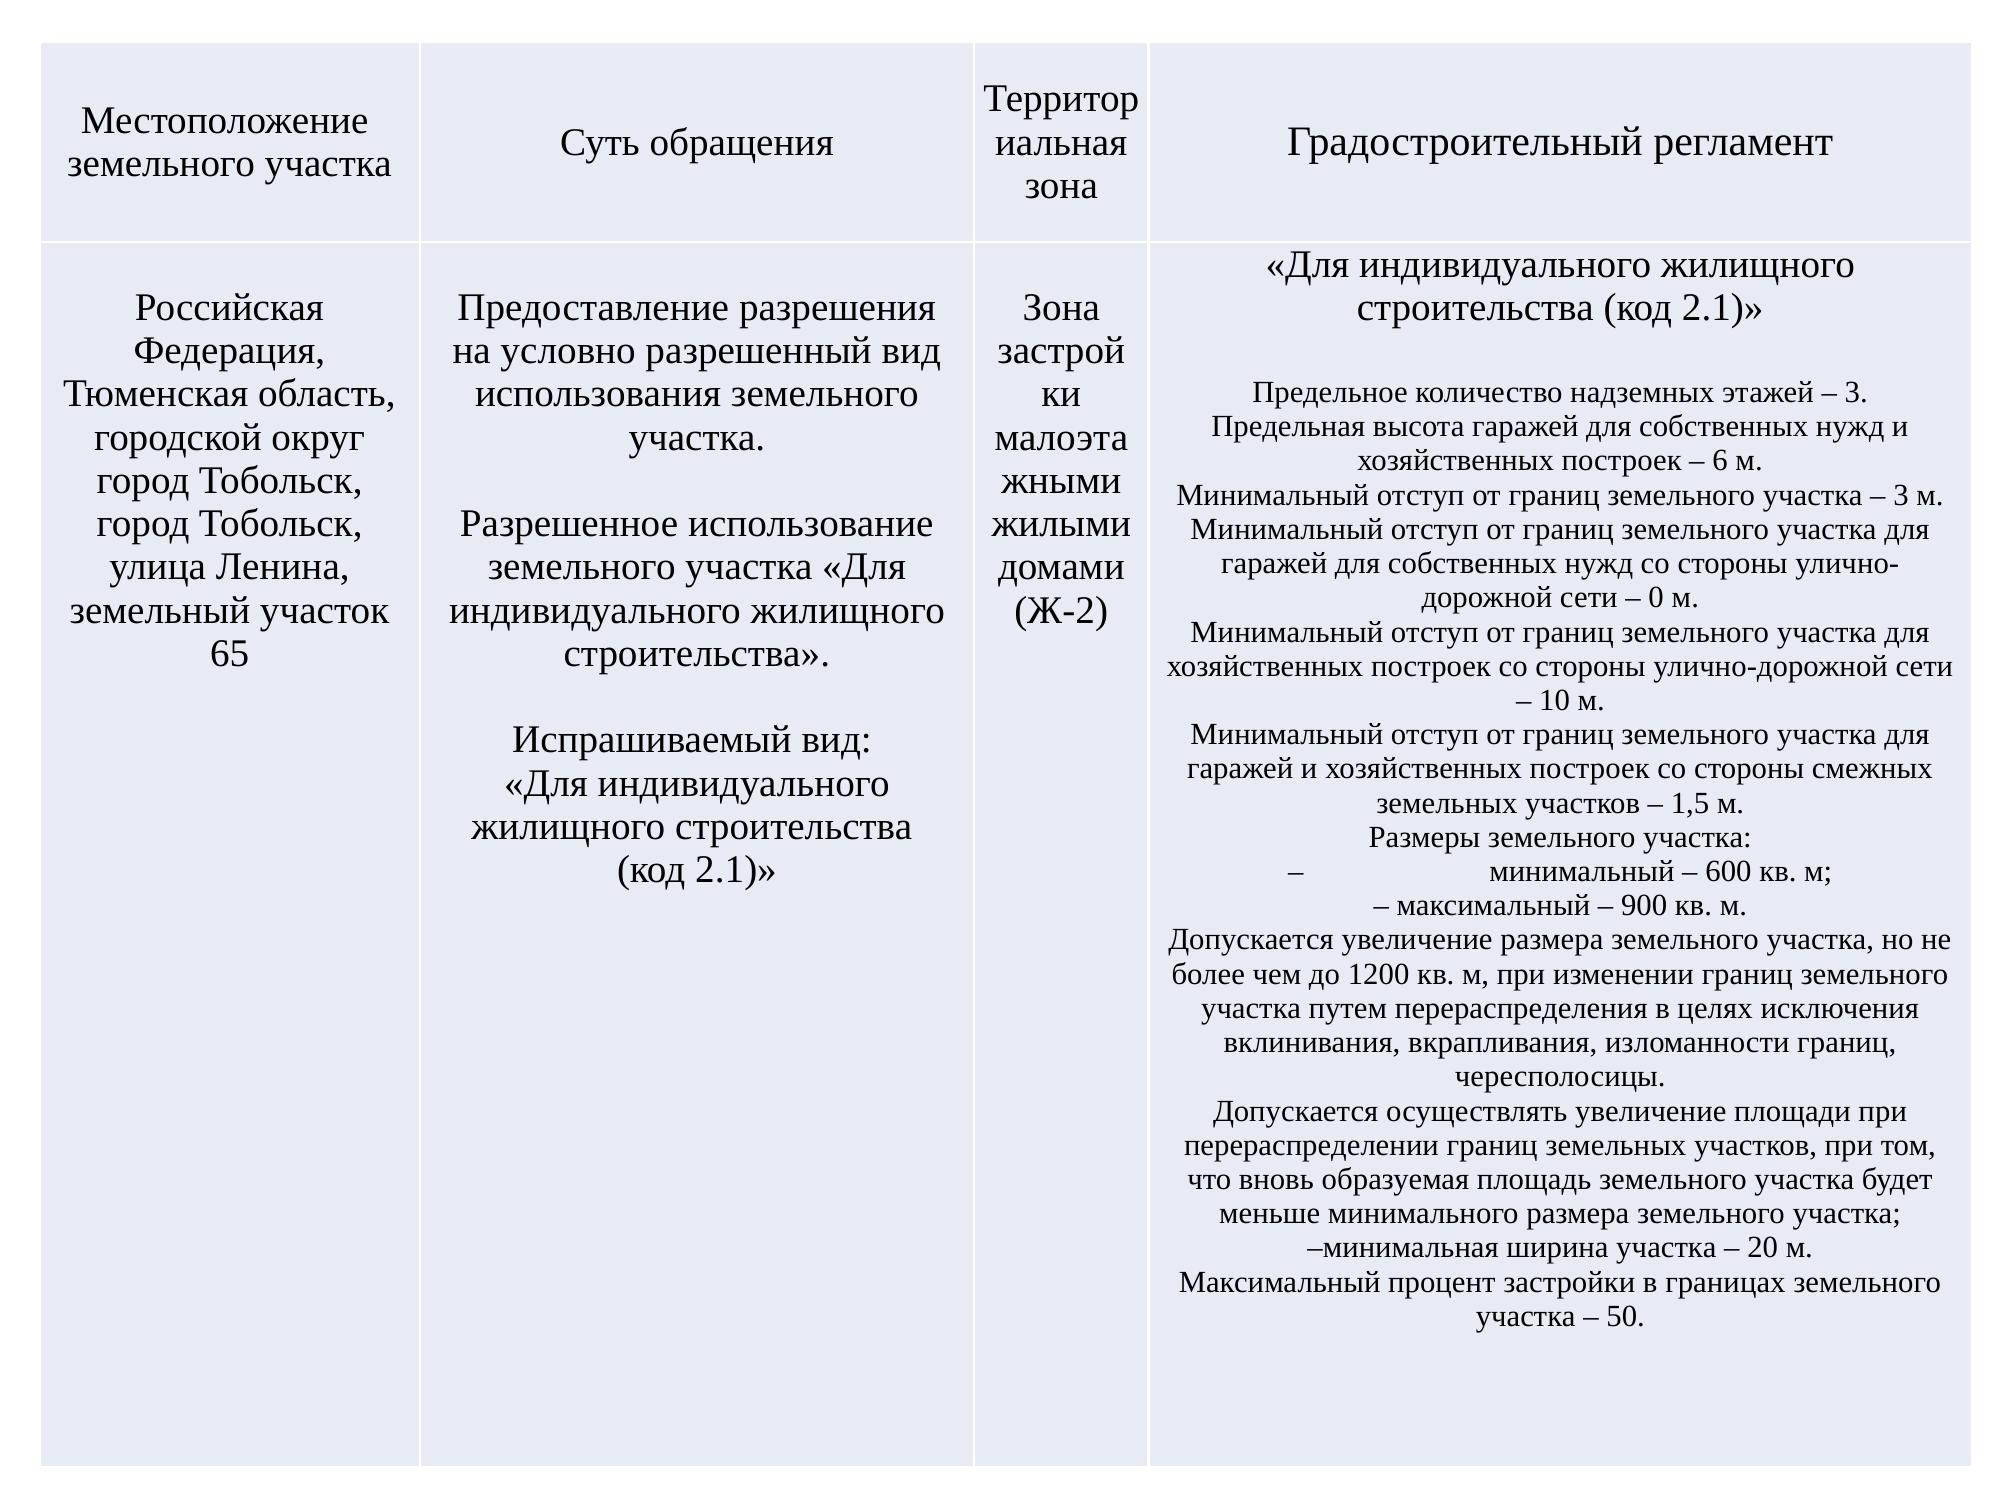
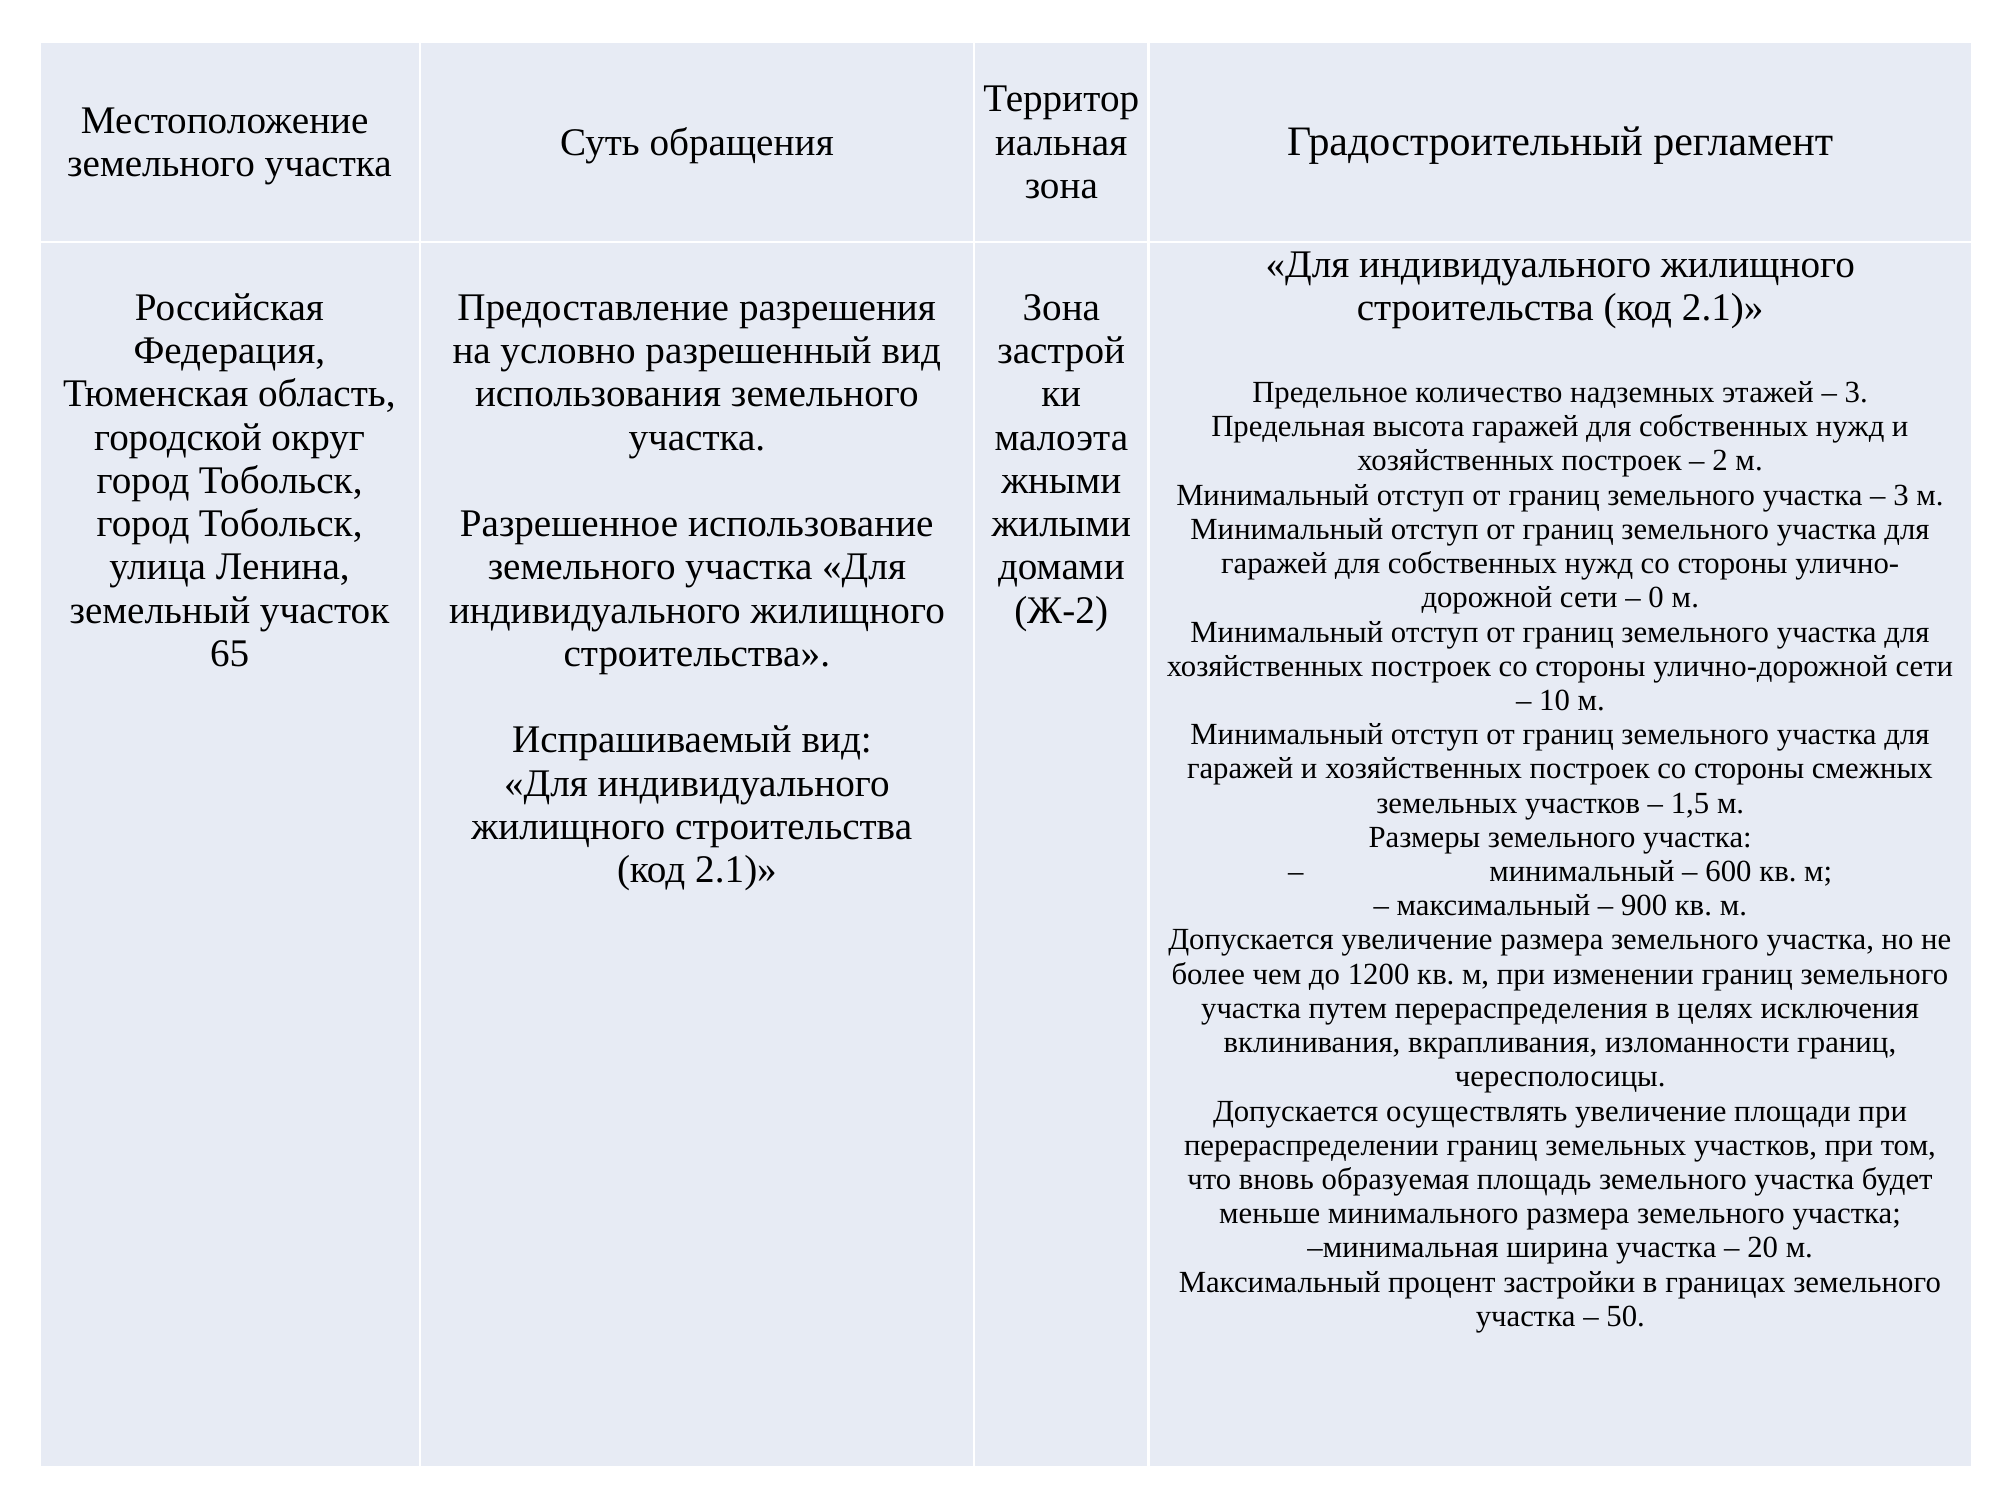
6: 6 -> 2
